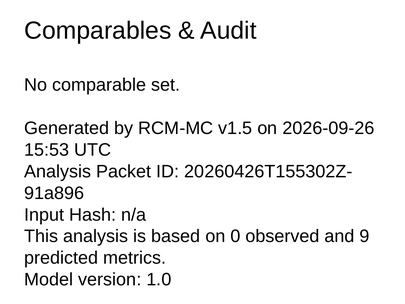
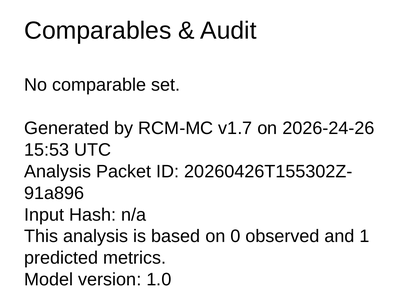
v1.5: v1.5 -> v1.7
2026-09-26: 2026-09-26 -> 2026-24-26
9: 9 -> 1
